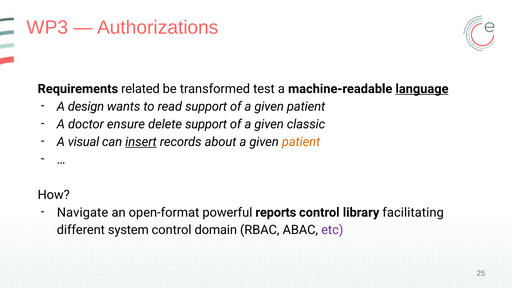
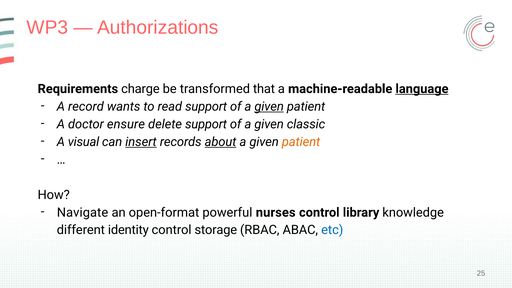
related: related -> charge
test: test -> that
design: design -> record
given at (269, 106) underline: none -> present
about underline: none -> present
reports: reports -> nurses
facilitating: facilitating -> knowledge
system: system -> identity
domain: domain -> storage
etc colour: purple -> blue
